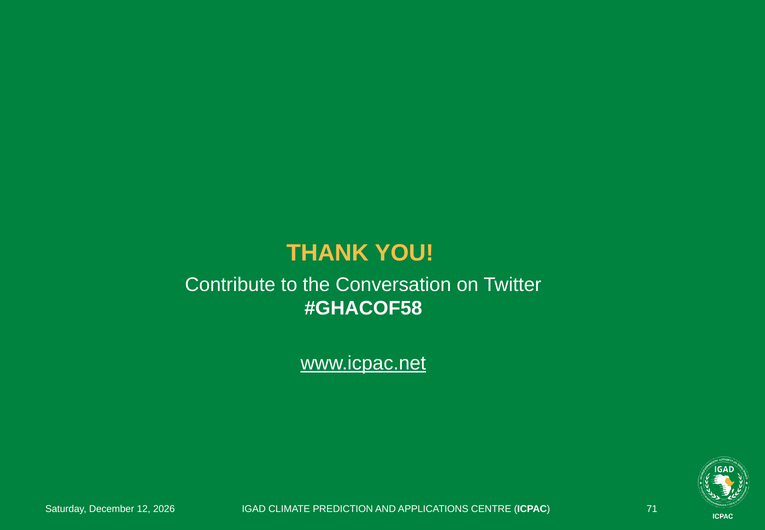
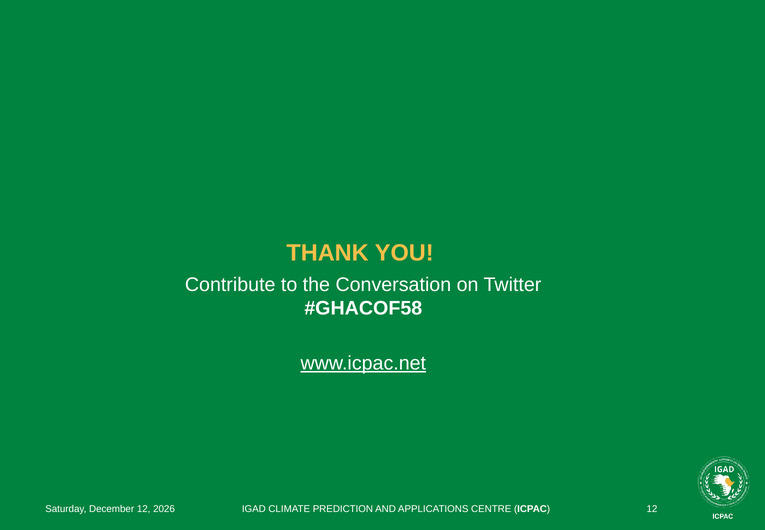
71 at (652, 509): 71 -> 12
